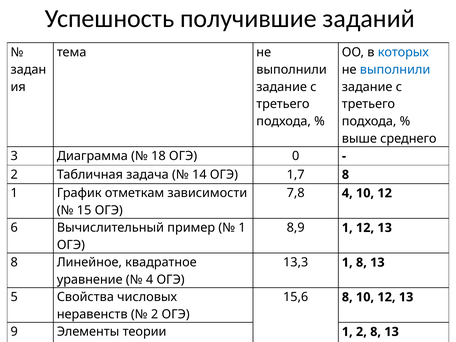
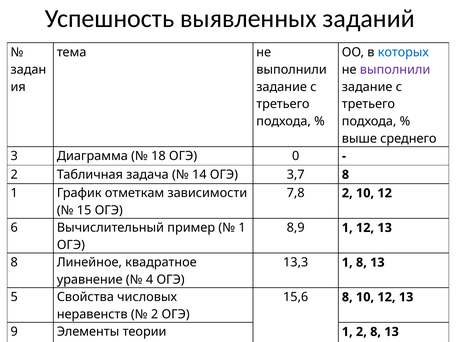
получившие: получившие -> выявленных
выполнили at (395, 69) colour: blue -> purple
1,7: 1,7 -> 3,7
7,8 4: 4 -> 2
